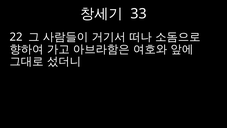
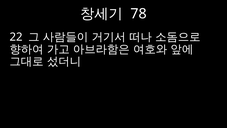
33: 33 -> 78
